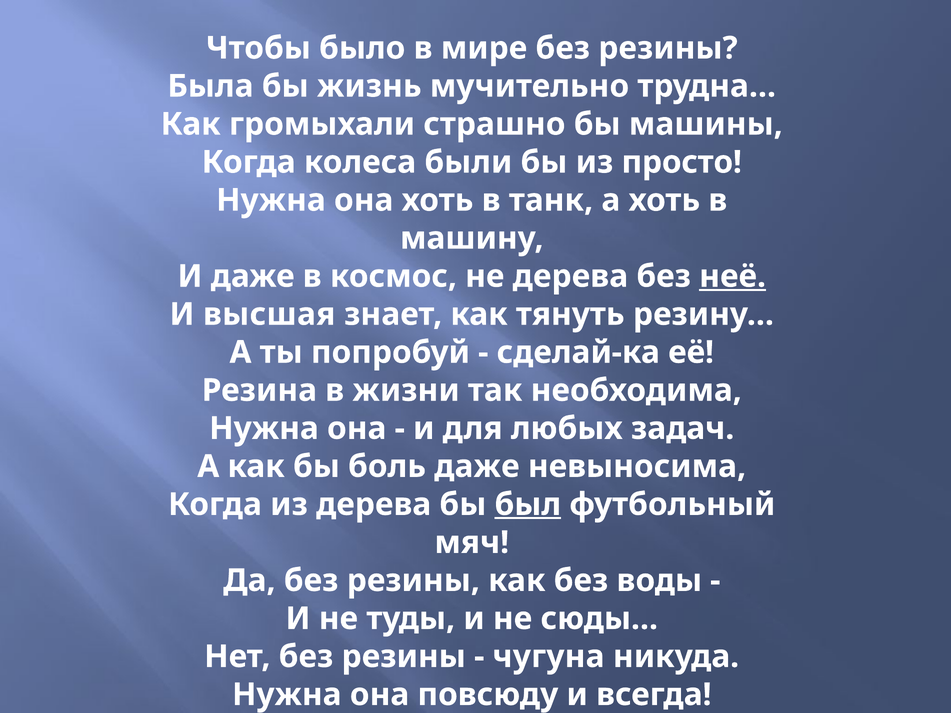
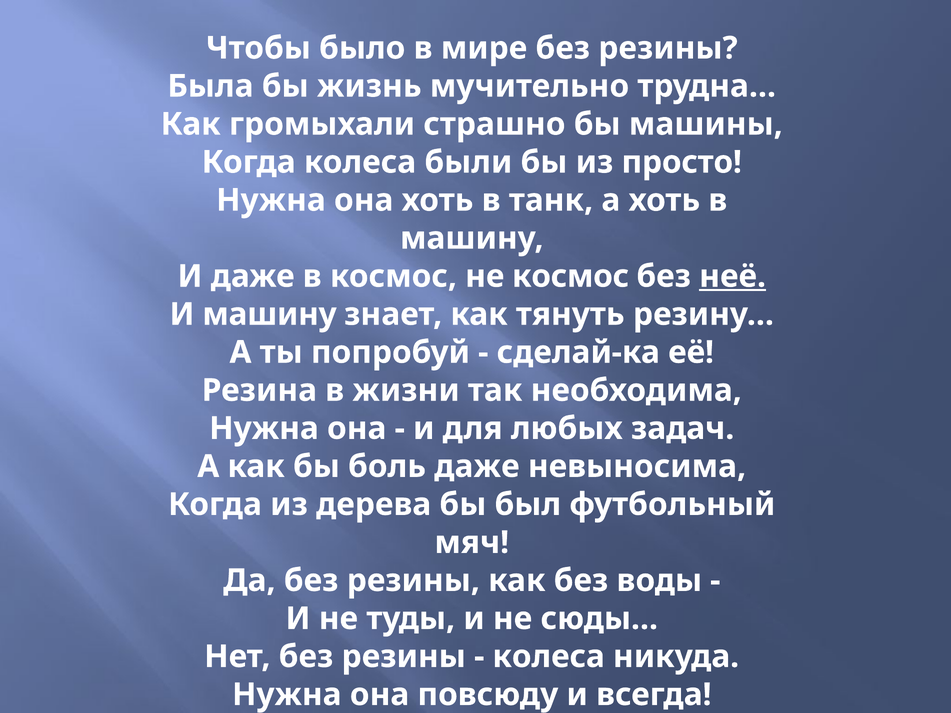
не дерева: дерева -> космос
И высшая: высшая -> машину
был underline: present -> none
чугуна at (548, 657): чугуна -> колеса
